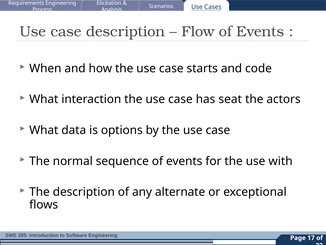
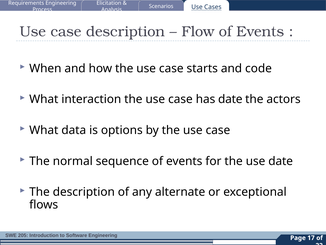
has seat: seat -> date
use with: with -> date
